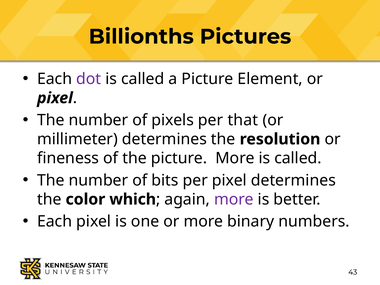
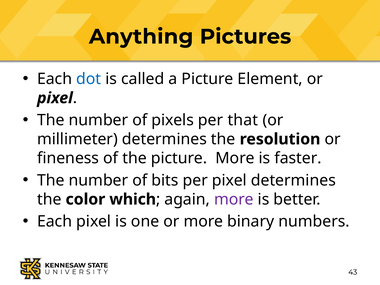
Billionths: Billionths -> Anything
dot colour: purple -> blue
More is called: called -> faster
